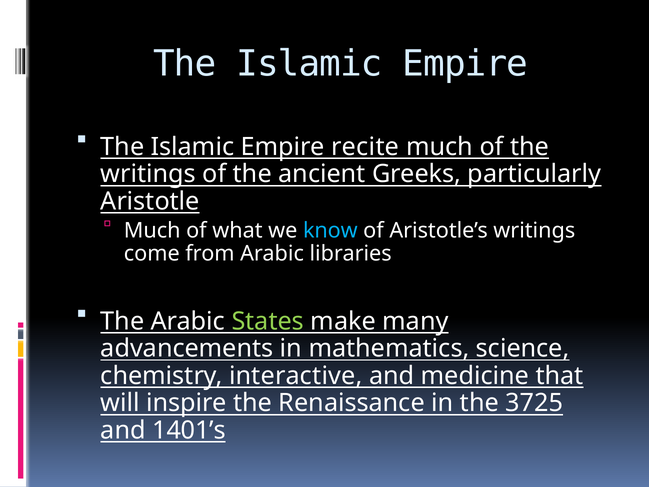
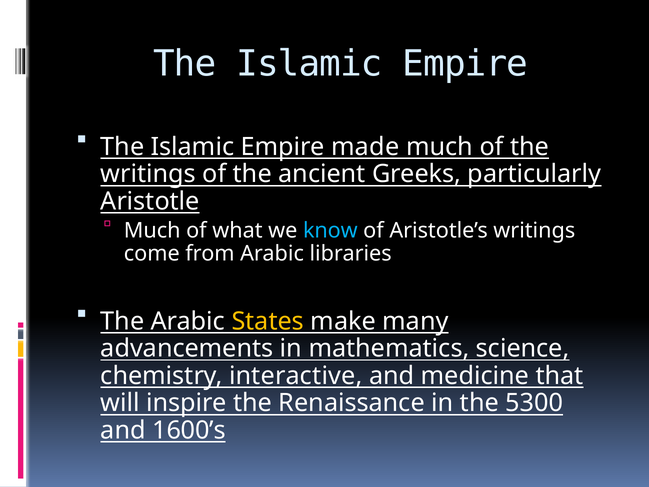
recite: recite -> made
States colour: light green -> yellow
3725: 3725 -> 5300
1401’s: 1401’s -> 1600’s
